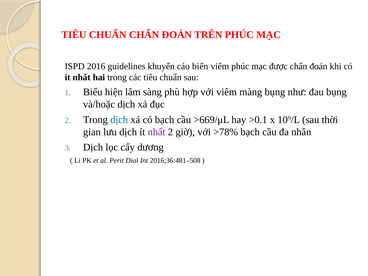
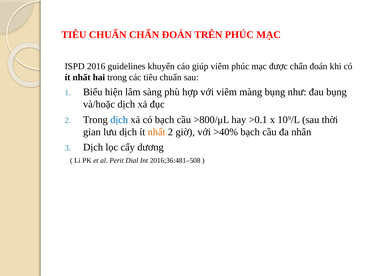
biến: biến -> giúp
>669/μL: >669/μL -> >800/μL
nhất at (157, 132) colour: purple -> orange
>78%: >78% -> >40%
